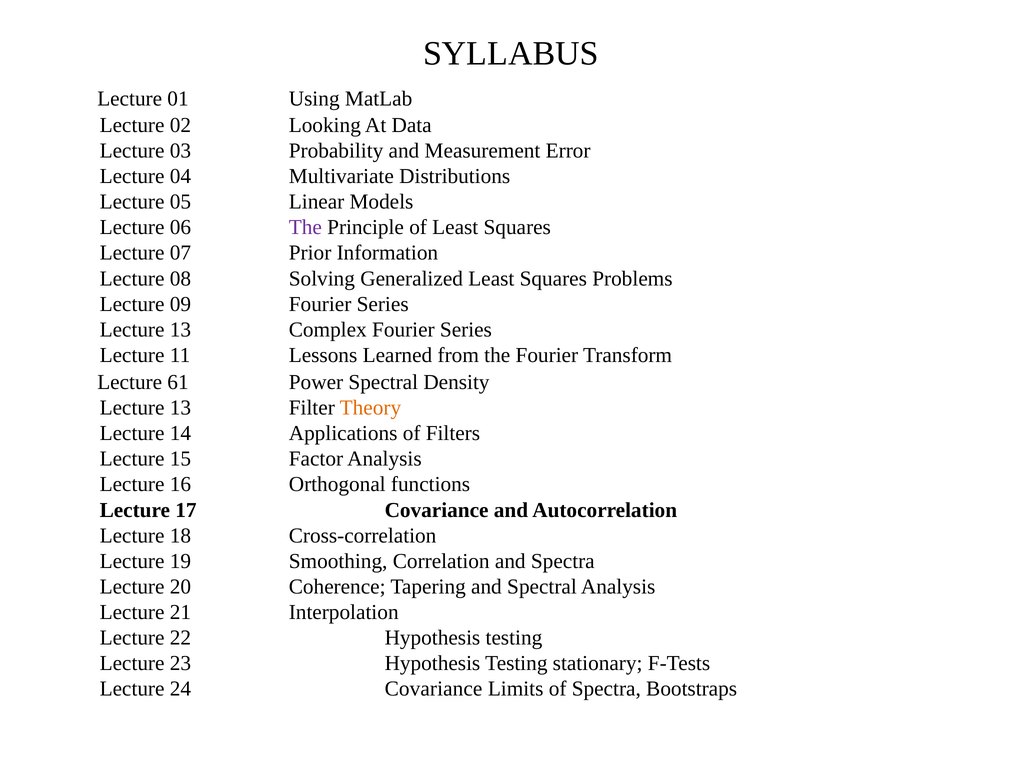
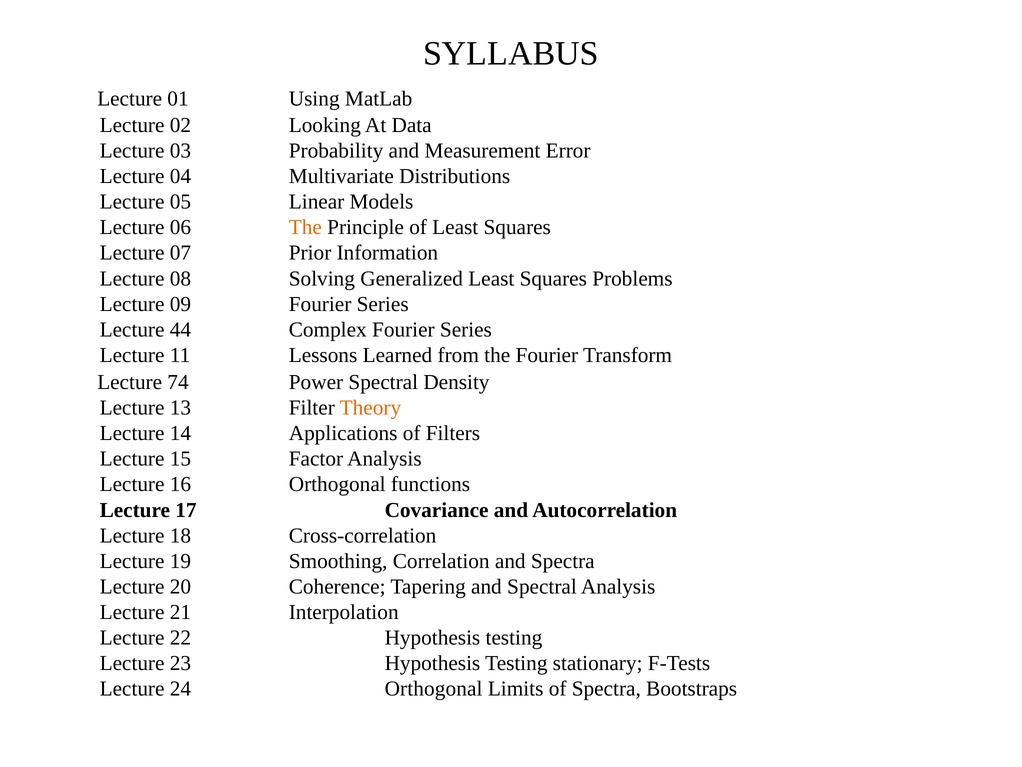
The at (305, 227) colour: purple -> orange
13 at (180, 329): 13 -> 44
61: 61 -> 74
24 Covariance: Covariance -> Orthogonal
